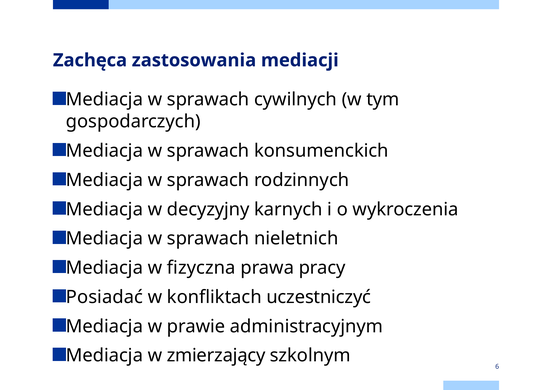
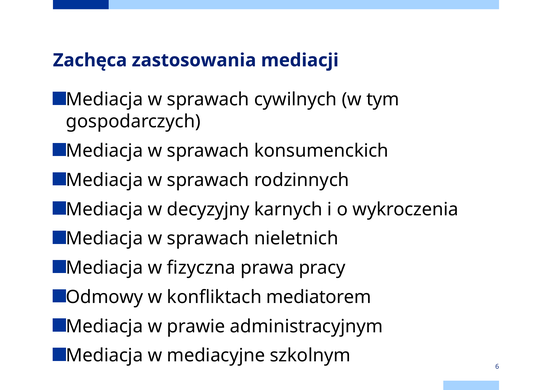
Posiadać: Posiadać -> Odmowy
uczestniczyć: uczestniczyć -> mediatorem
zmierzający: zmierzający -> mediacyjne
